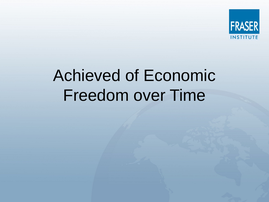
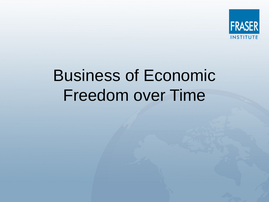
Achieved: Achieved -> Business
